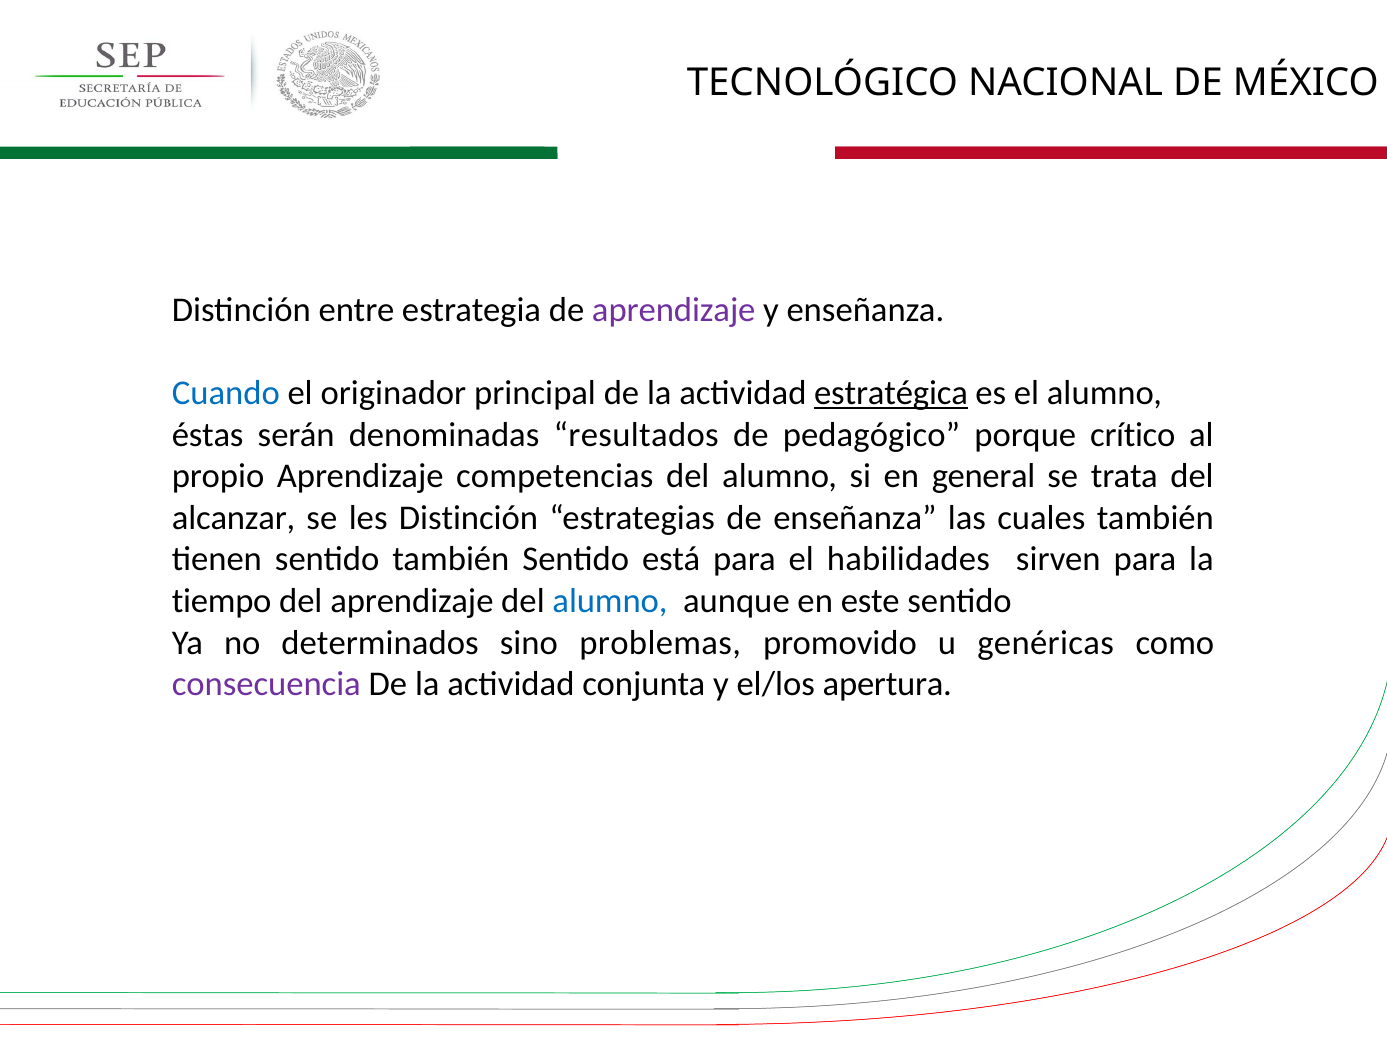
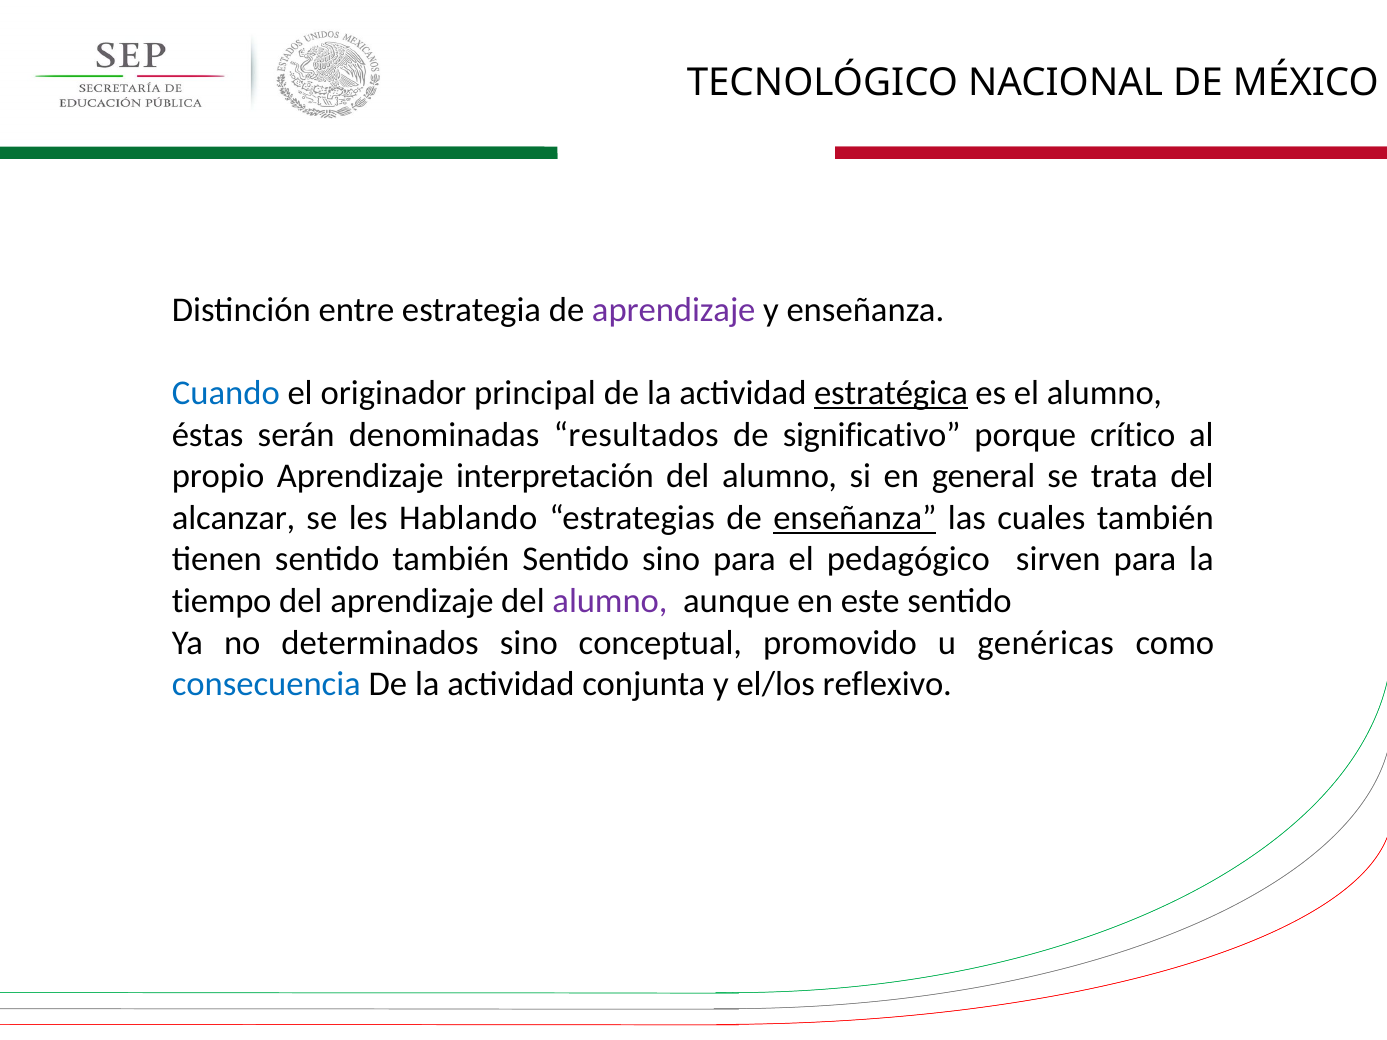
pedagógico: pedagógico -> significativo
competencias: competencias -> interpretación
les Distinción: Distinción -> Hablando
enseñanza at (855, 518) underline: none -> present
Sentido está: está -> sino
habilidades: habilidades -> pedagógico
alumno at (610, 601) colour: blue -> purple
problemas: problemas -> conceptual
consecuencia colour: purple -> blue
apertura: apertura -> reflexivo
